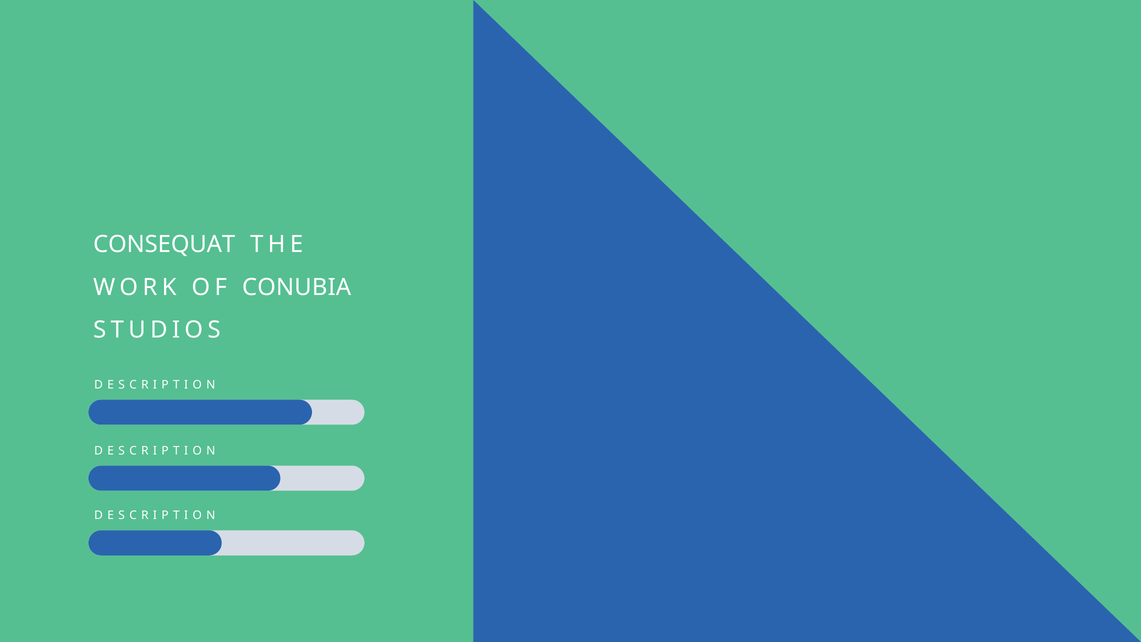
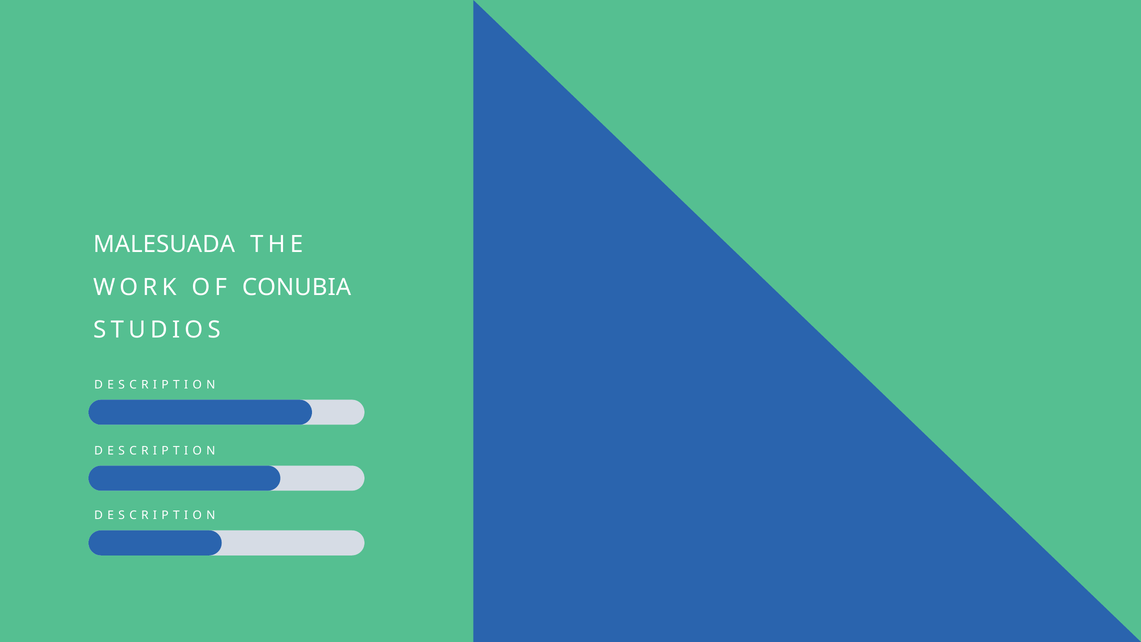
CONSEQUAT: CONSEQUAT -> MALESUADA
